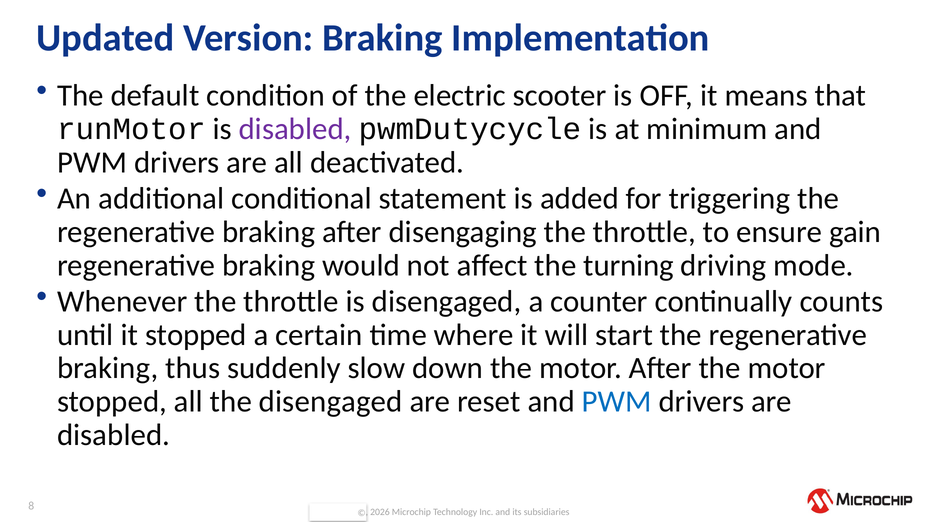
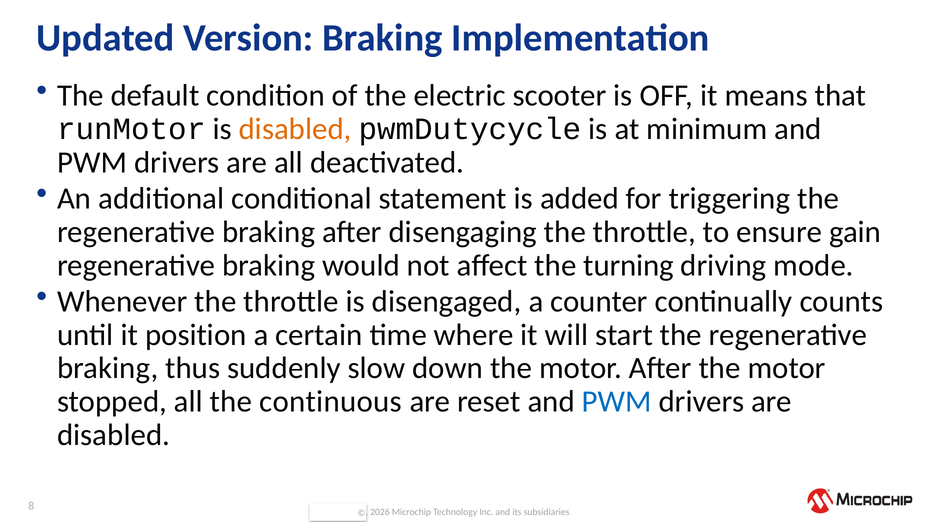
disabled at (295, 129) colour: purple -> orange
it stopped: stopped -> position
the disengaged: disengaged -> continuous
